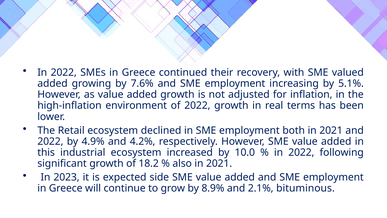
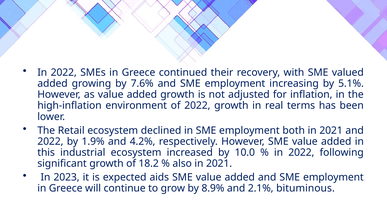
4.9%: 4.9% -> 1.9%
side: side -> aids
